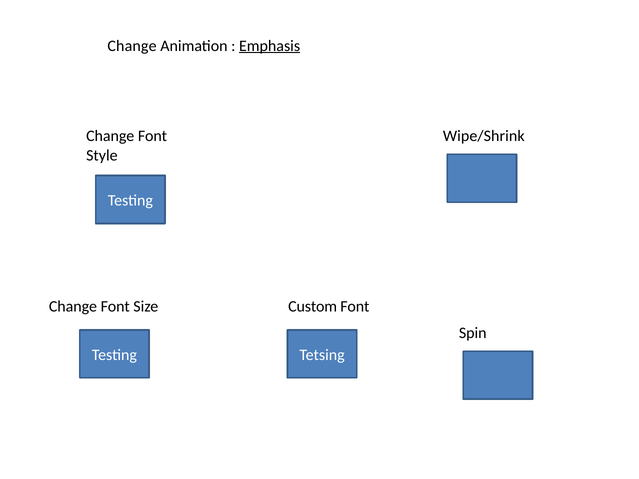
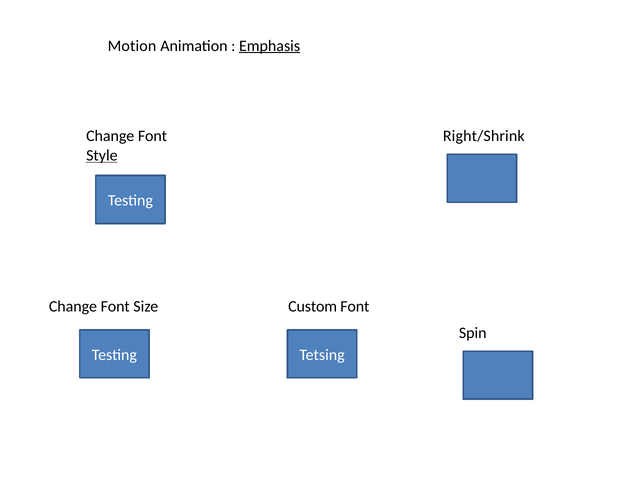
Change at (132, 46): Change -> Motion
Wipe/Shrink: Wipe/Shrink -> Right/Shrink
Style underline: none -> present
